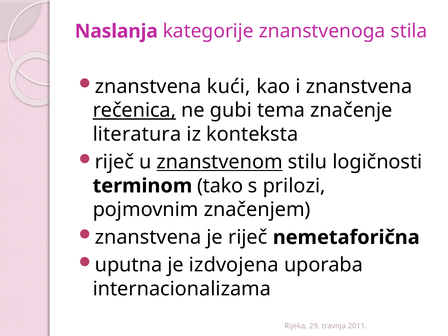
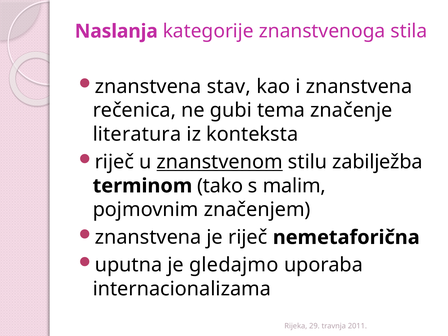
kući: kući -> stav
rečenica underline: present -> none
logičnosti: logičnosti -> zabilježba
prilozi: prilozi -> malim
izdvojena: izdvojena -> gledajmo
